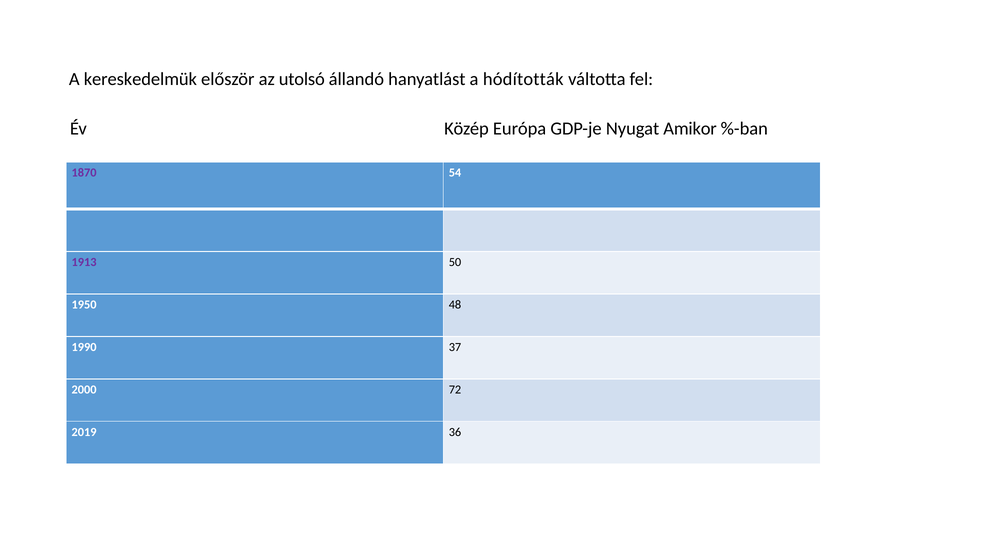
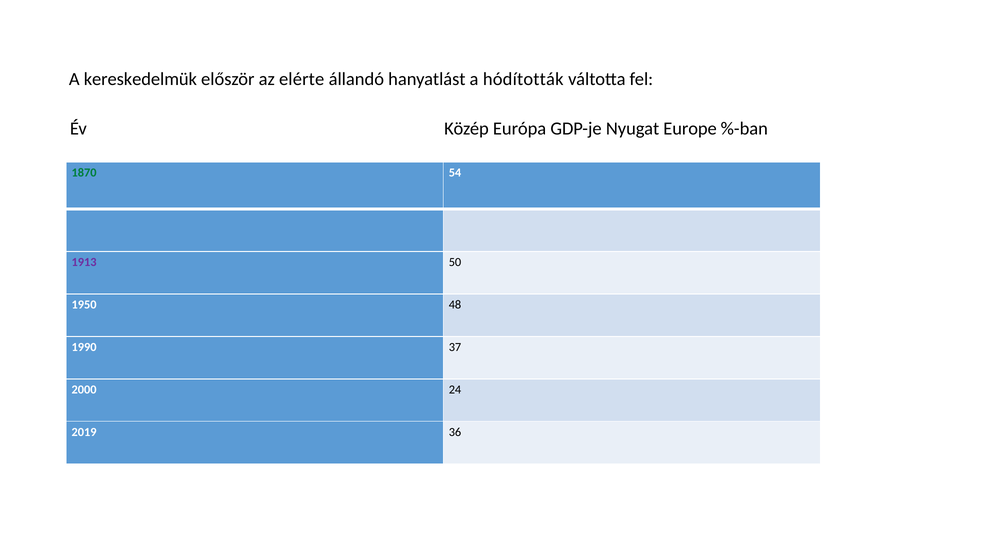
utolsó: utolsó -> elérte
Amikor: Amikor -> Europe
1870 colour: purple -> green
72: 72 -> 24
